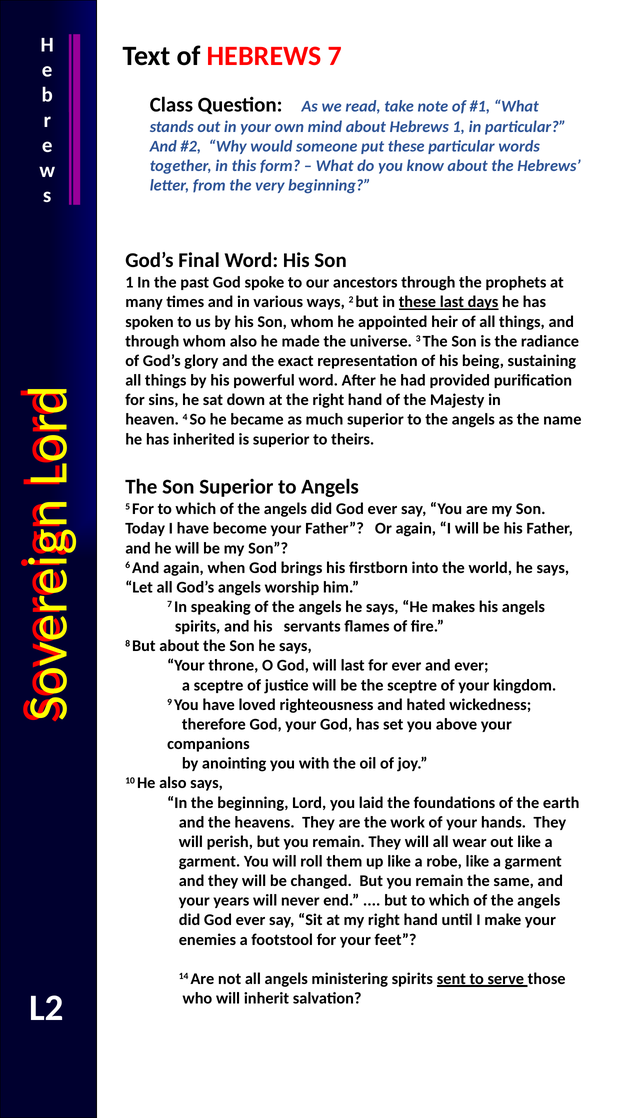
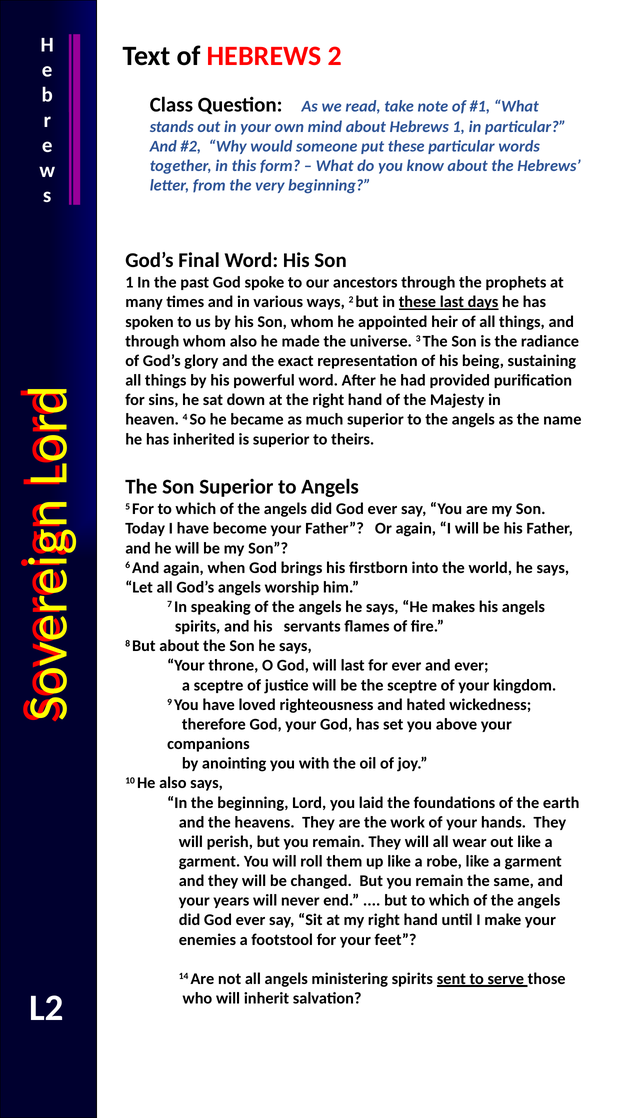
HEBREWS 7: 7 -> 2
